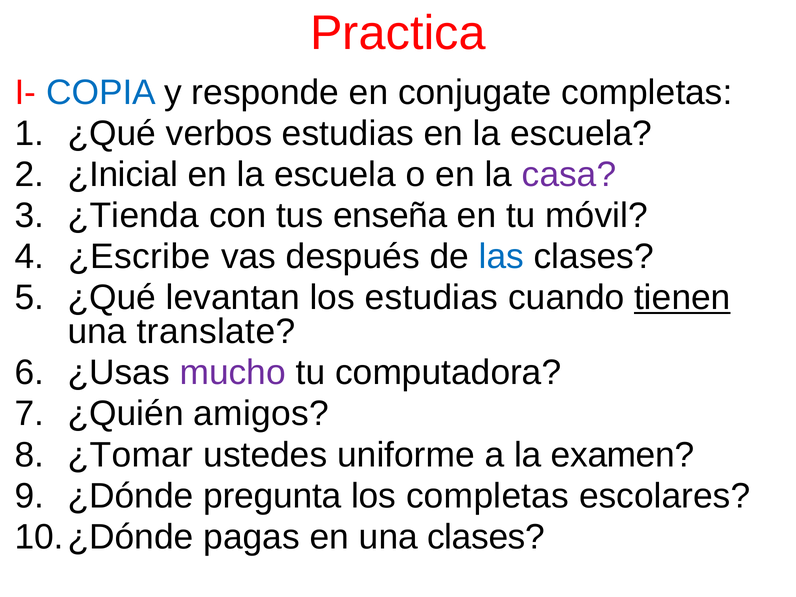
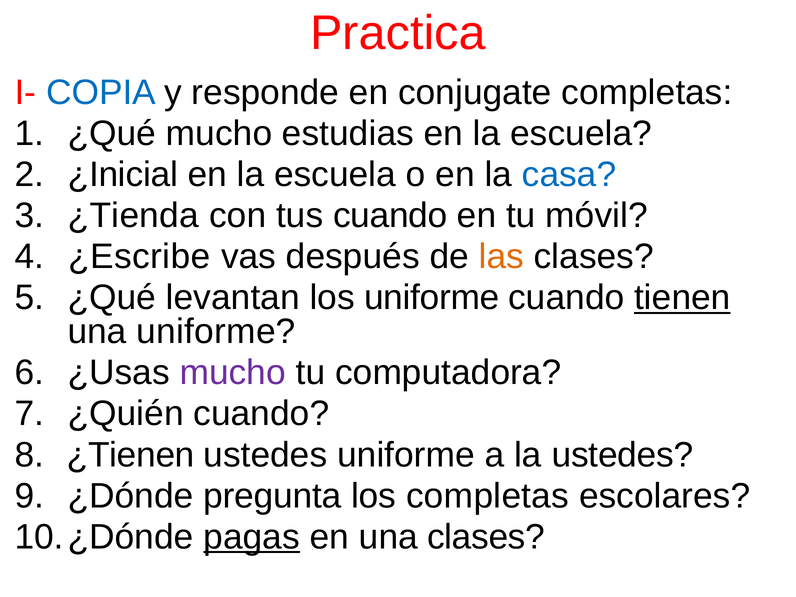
¿Qué verbos: verbos -> mucho
casa colour: purple -> blue
tus enseña: enseña -> cuando
las colour: blue -> orange
los estudias: estudias -> uniforme
una translate: translate -> uniforme
¿Quién amigos: amigos -> cuando
¿Tomar: ¿Tomar -> ¿Tienen
la examen: examen -> ustedes
pagas underline: none -> present
